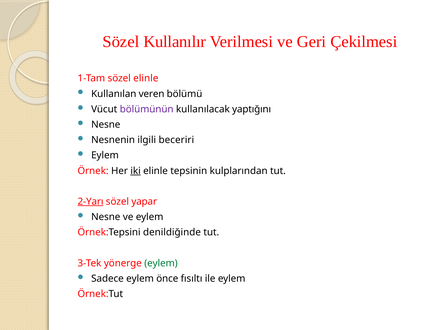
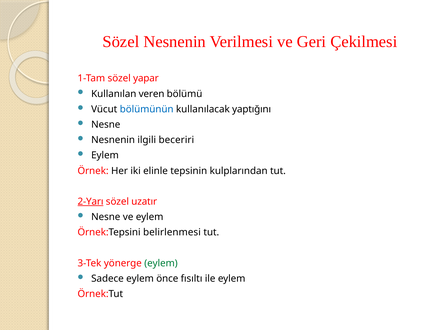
Sözel Kullanılır: Kullanılır -> Nesnenin
sözel elinle: elinle -> yapar
bölümünün colour: purple -> blue
iki underline: present -> none
yapar: yapar -> uzatır
denildiğinde: denildiğinde -> belirlenmesi
